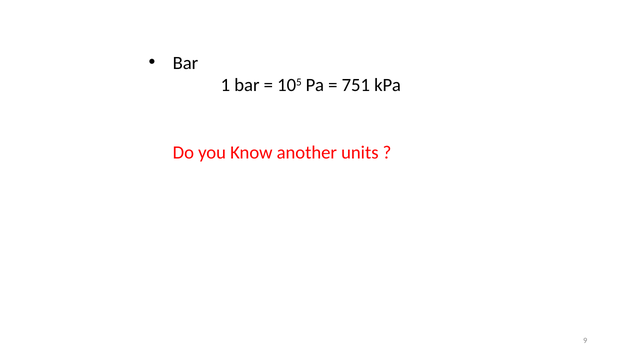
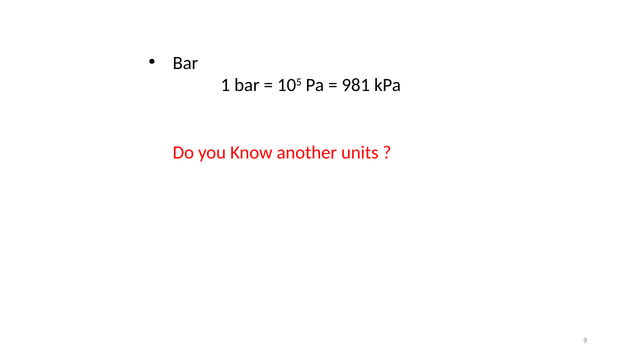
751: 751 -> 981
